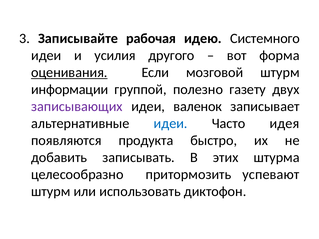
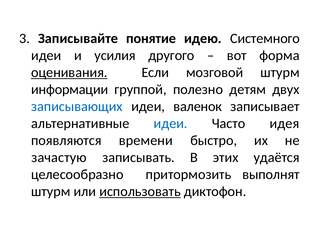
рабочая: рабочая -> понятие
газету: газету -> детям
записывающих colour: purple -> blue
продукта: продукта -> времени
добавить: добавить -> зачастую
штурма: штурма -> удаётся
успевают: успевают -> выполнят
использовать underline: none -> present
